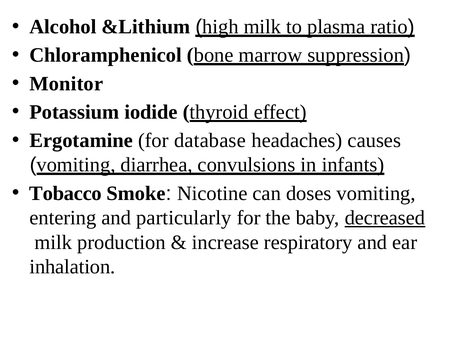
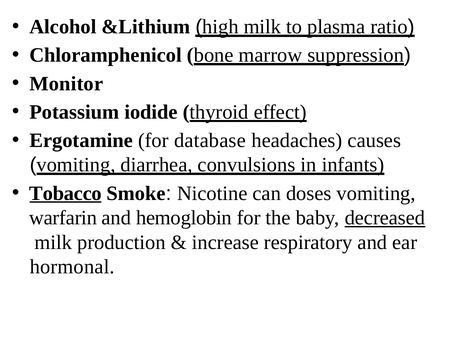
Tobacco underline: none -> present
entering: entering -> warfarin
particularly: particularly -> hemoglobin
inhalation: inhalation -> hormonal
